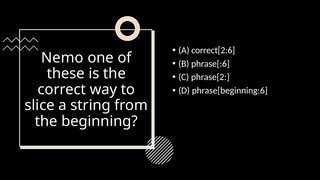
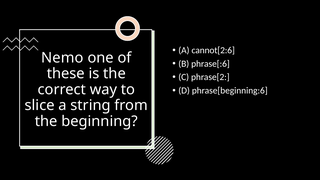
correct[2:6: correct[2:6 -> cannot[2:6
